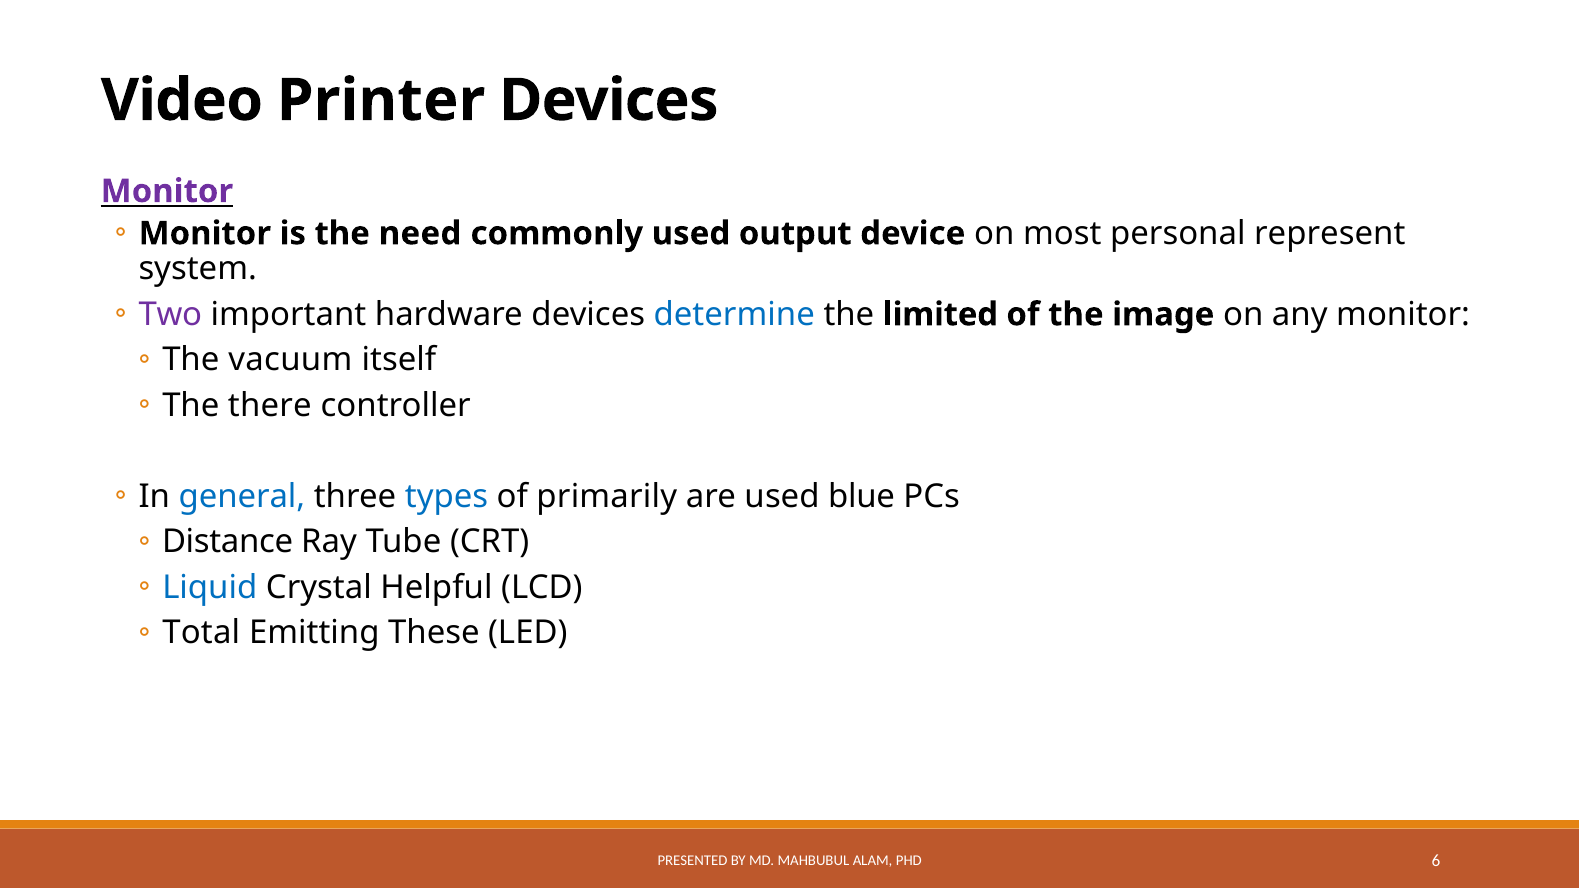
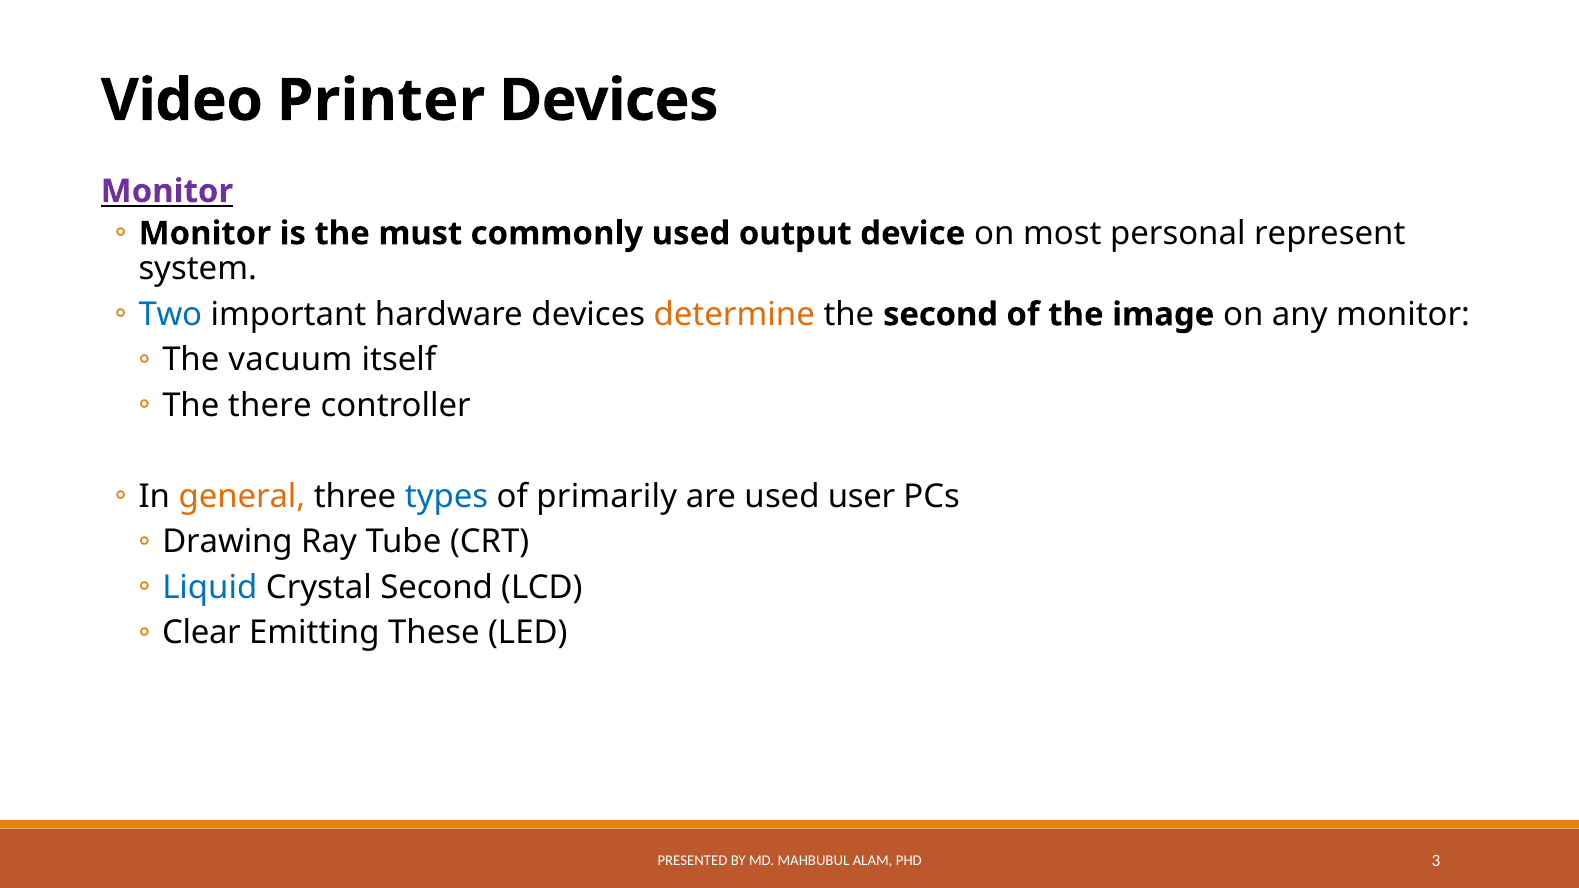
need: need -> must
Two colour: purple -> blue
determine colour: blue -> orange
the limited: limited -> second
general colour: blue -> orange
blue: blue -> user
Distance: Distance -> Drawing
Crystal Helpful: Helpful -> Second
Total: Total -> Clear
6: 6 -> 3
